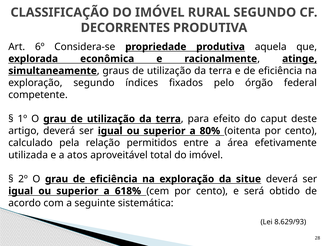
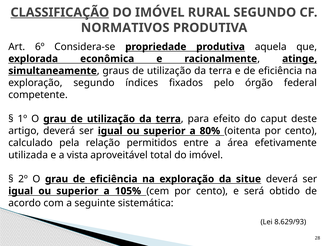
CLASSIFICAÇÃO underline: none -> present
DECORRENTES: DECORRENTES -> NORMATIVOS
atos: atos -> vista
618%: 618% -> 105%
